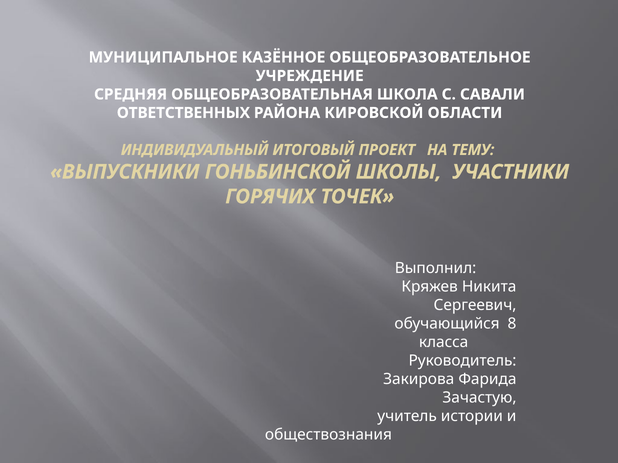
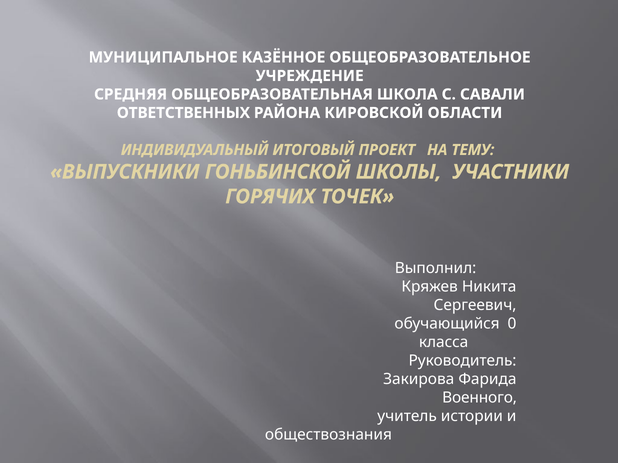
8: 8 -> 0
Зачастую: Зачастую -> Военного
